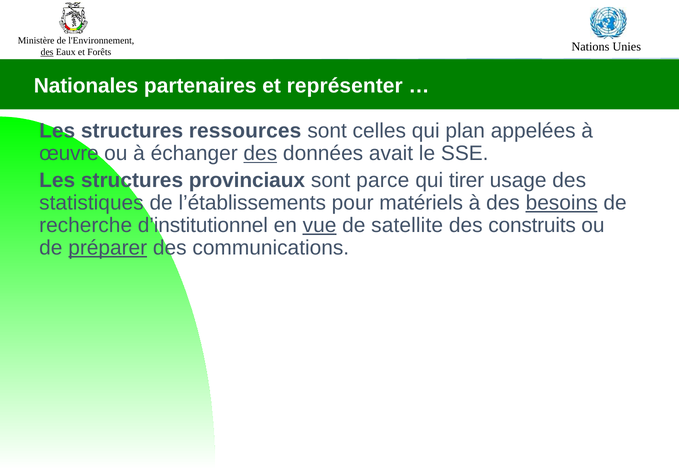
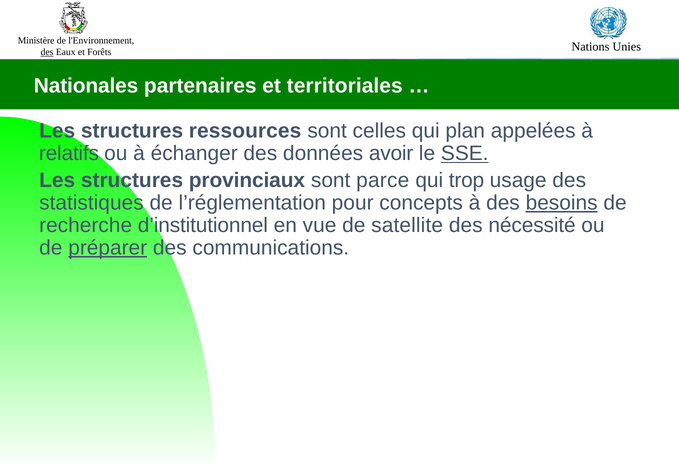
représenter: représenter -> territoriales
œuvre: œuvre -> relatifs
des at (260, 153) underline: present -> none
avait: avait -> avoir
SSE underline: none -> present
tirer: tirer -> trop
l’établissements: l’établissements -> l’réglementation
matériels: matériels -> concepts
vue underline: present -> none
construits: construits -> nécessité
